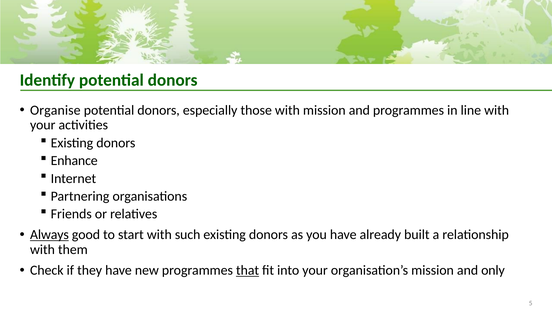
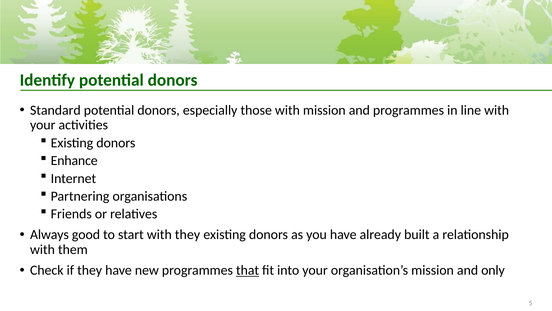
Organise: Organise -> Standard
Always underline: present -> none
with such: such -> they
